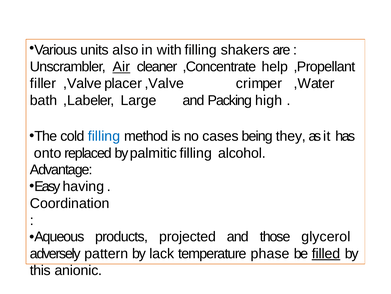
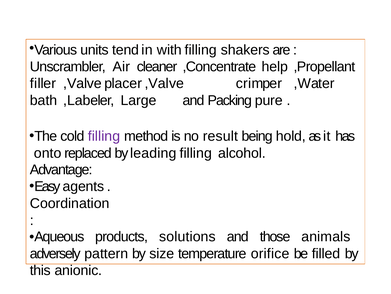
also: also -> tend
Air underline: present -> none
high: high -> pure
filling at (104, 136) colour: blue -> purple
cases: cases -> result
they: they -> hold
palmitic: palmitic -> leading
having: having -> agents
projected: projected -> solutions
glycerol: glycerol -> animals
lack: lack -> size
phase: phase -> orifice
filled underline: present -> none
